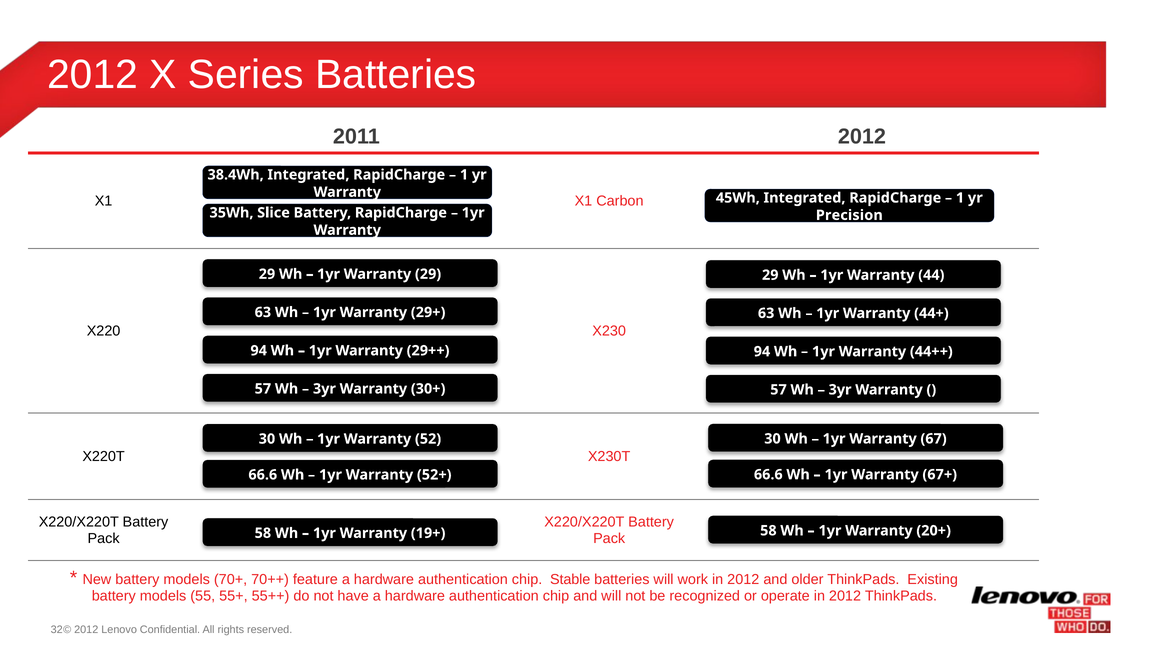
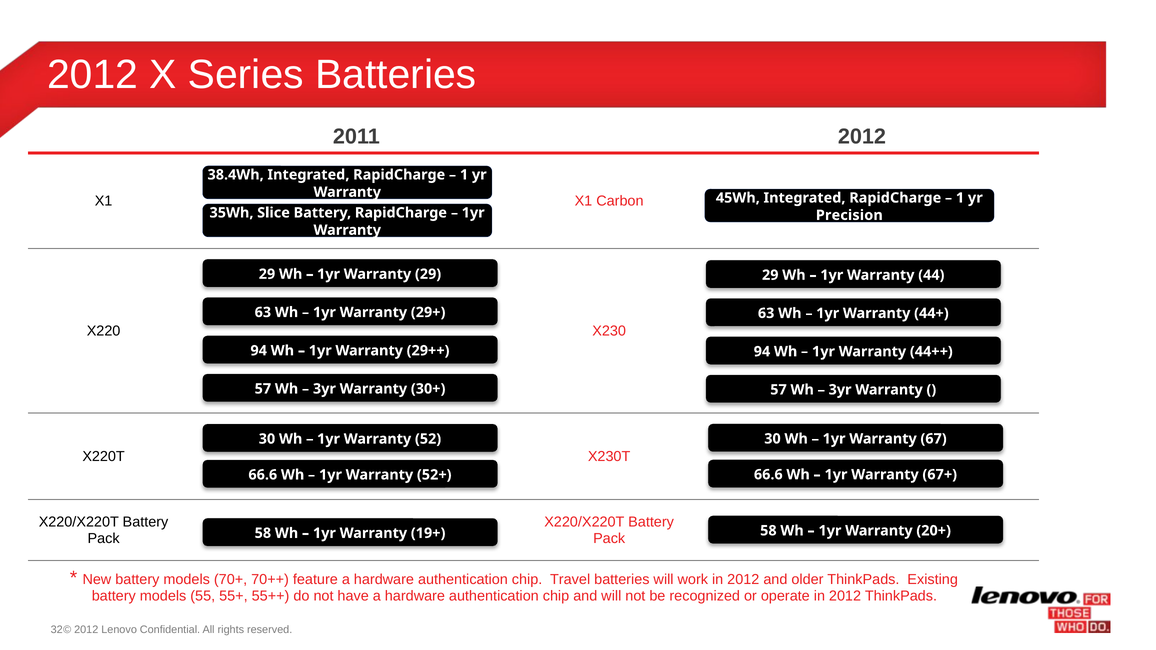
Stable: Stable -> Travel
